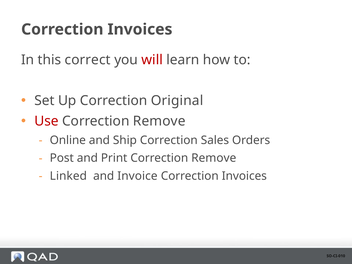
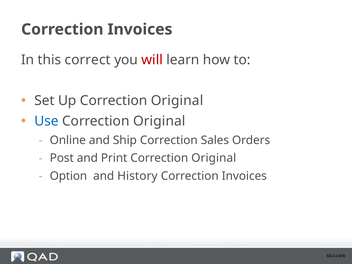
Use colour: red -> blue
Remove at (159, 121): Remove -> Original
Print Correction Remove: Remove -> Original
Linked: Linked -> Option
Invoice: Invoice -> History
